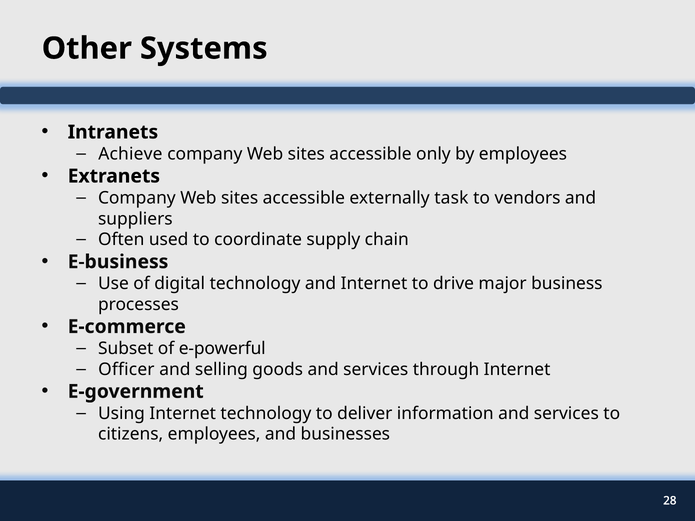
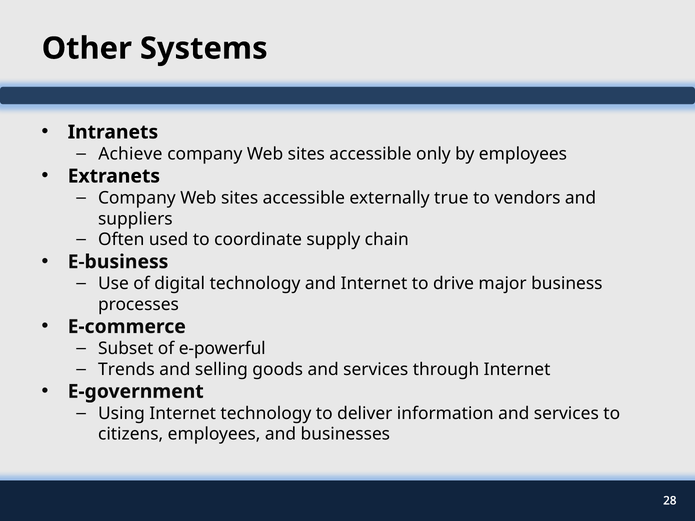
task: task -> true
Officer: Officer -> Trends
